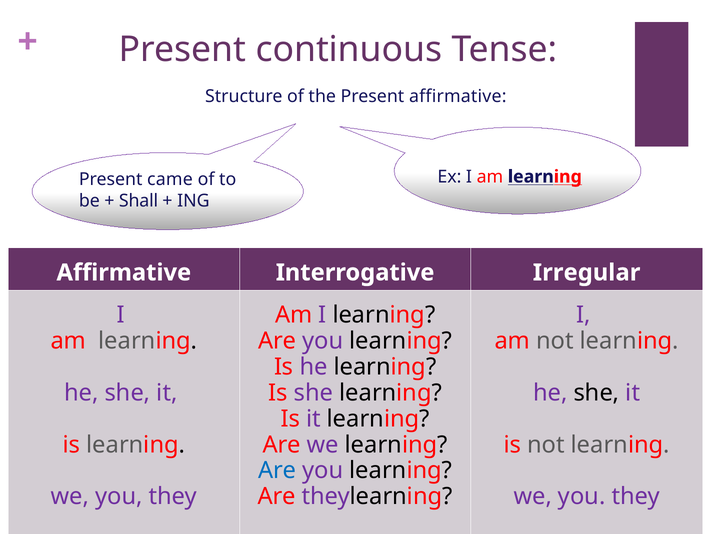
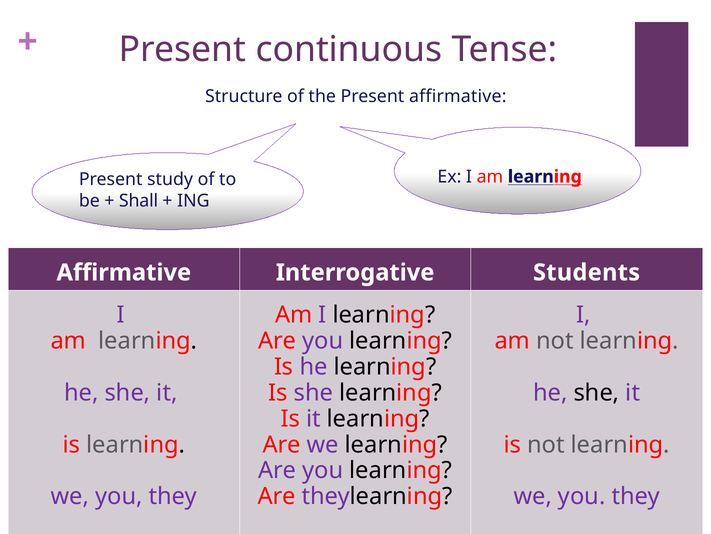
came: came -> study
Irregular: Irregular -> Students
Are at (277, 470) colour: blue -> purple
